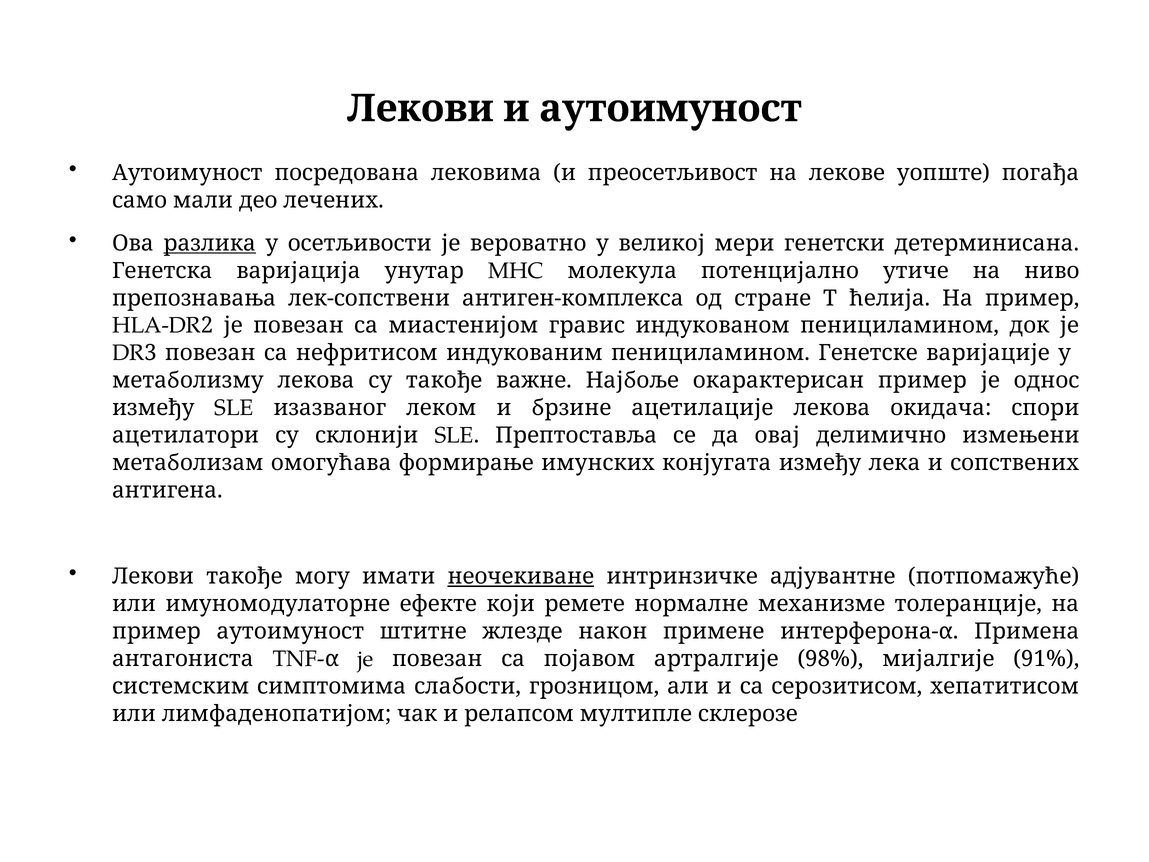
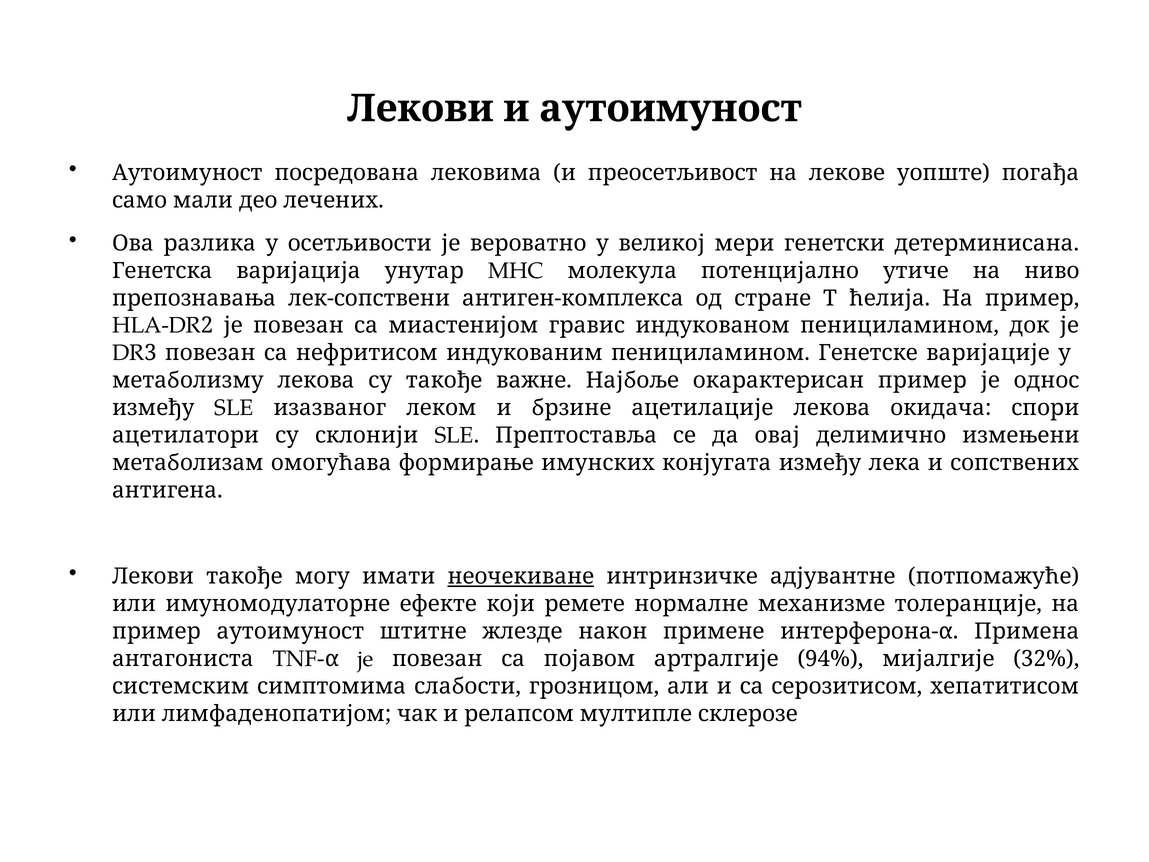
разлика underline: present -> none
98%: 98% -> 94%
91%: 91% -> 32%
